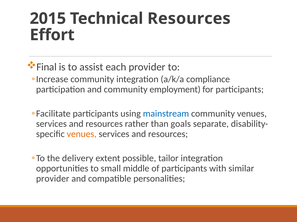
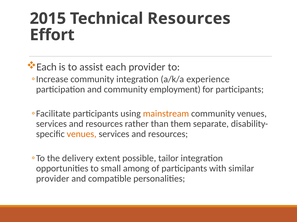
Final at (47, 67): Final -> Each
compliance: compliance -> experience
mainstream colour: blue -> orange
goals: goals -> them
middle: middle -> among
